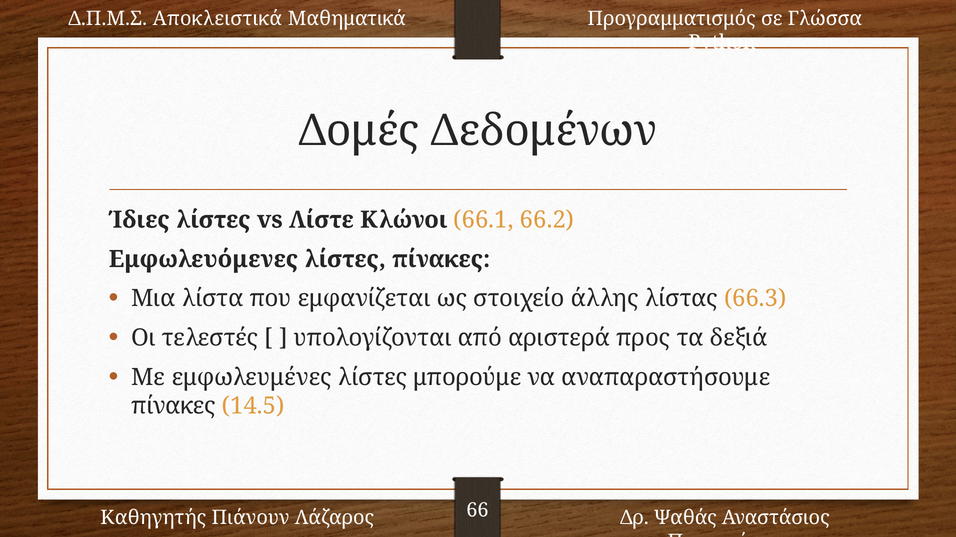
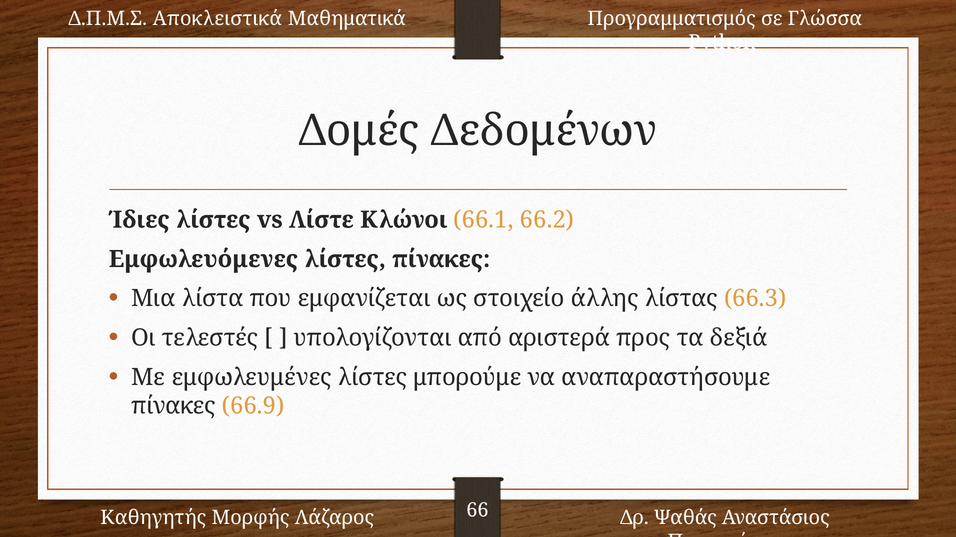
14.5: 14.5 -> 66.9
Πιάνουν: Πιάνουν -> Μορφής
